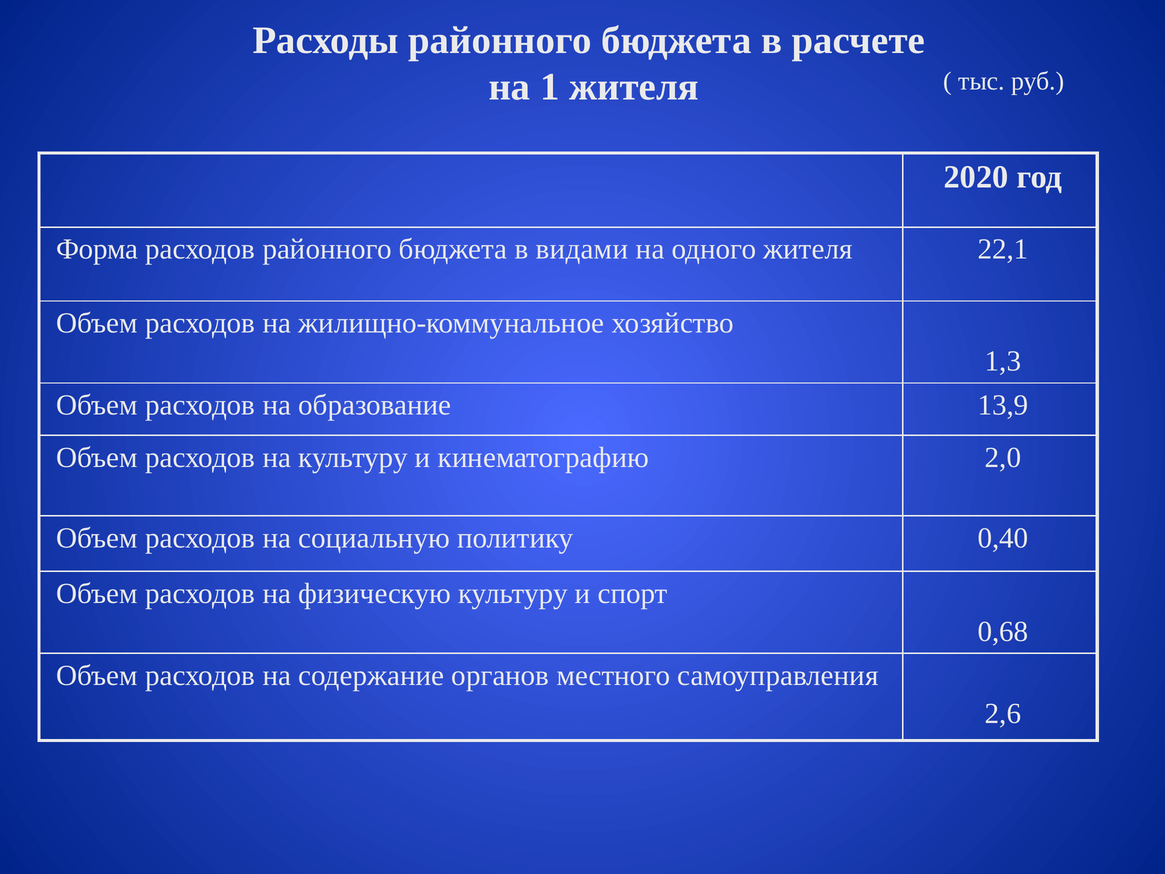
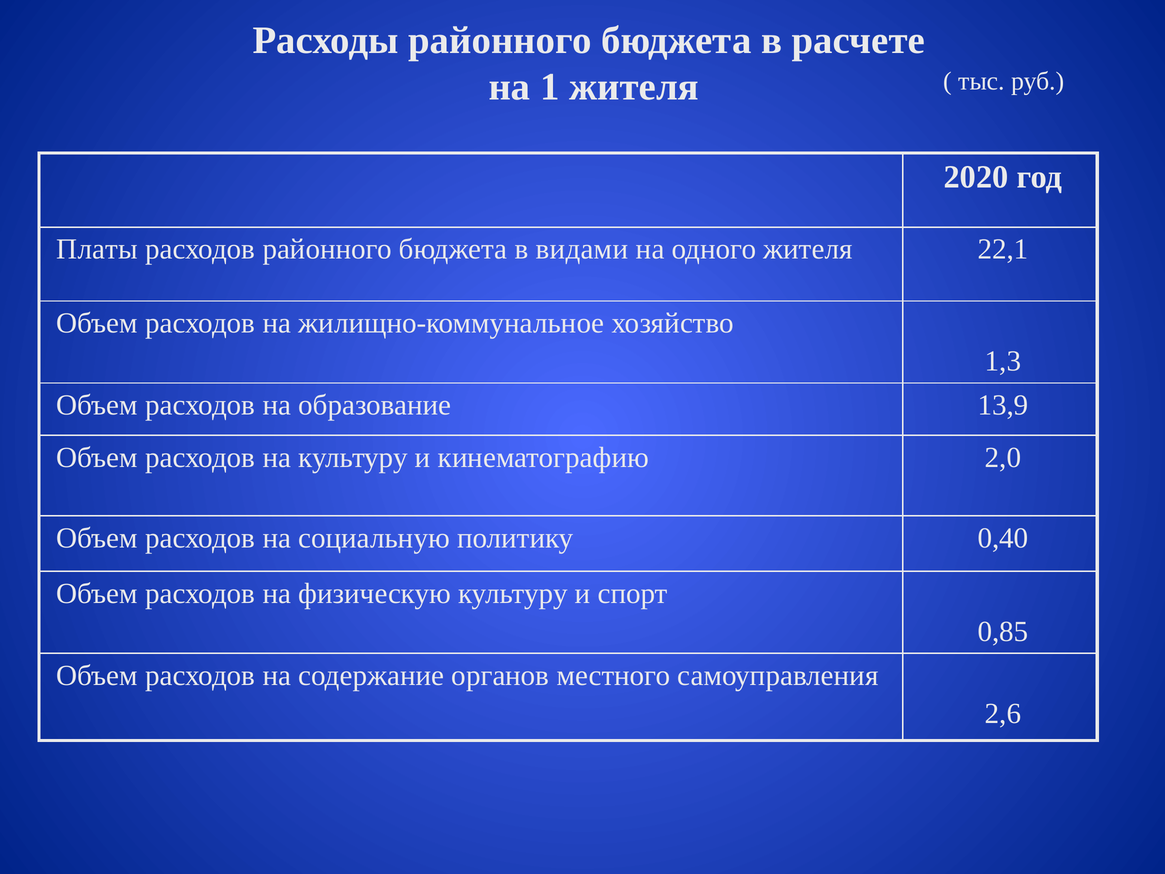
Форма: Форма -> Платы
0,68: 0,68 -> 0,85
